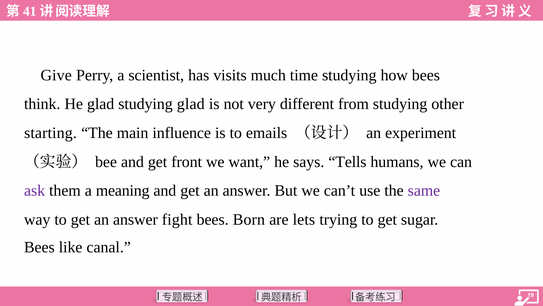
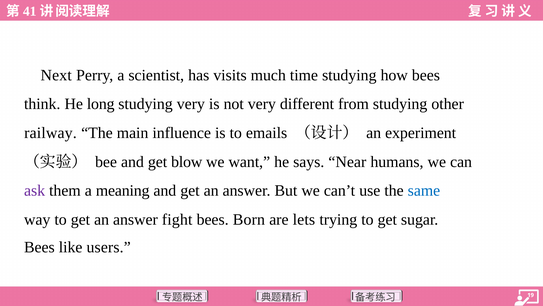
Give: Give -> Next
He glad: glad -> long
studying glad: glad -> very
starting: starting -> railway
front: front -> blow
Tells: Tells -> Near
same colour: purple -> blue
canal: canal -> users
